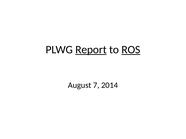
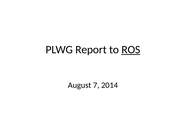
Report underline: present -> none
